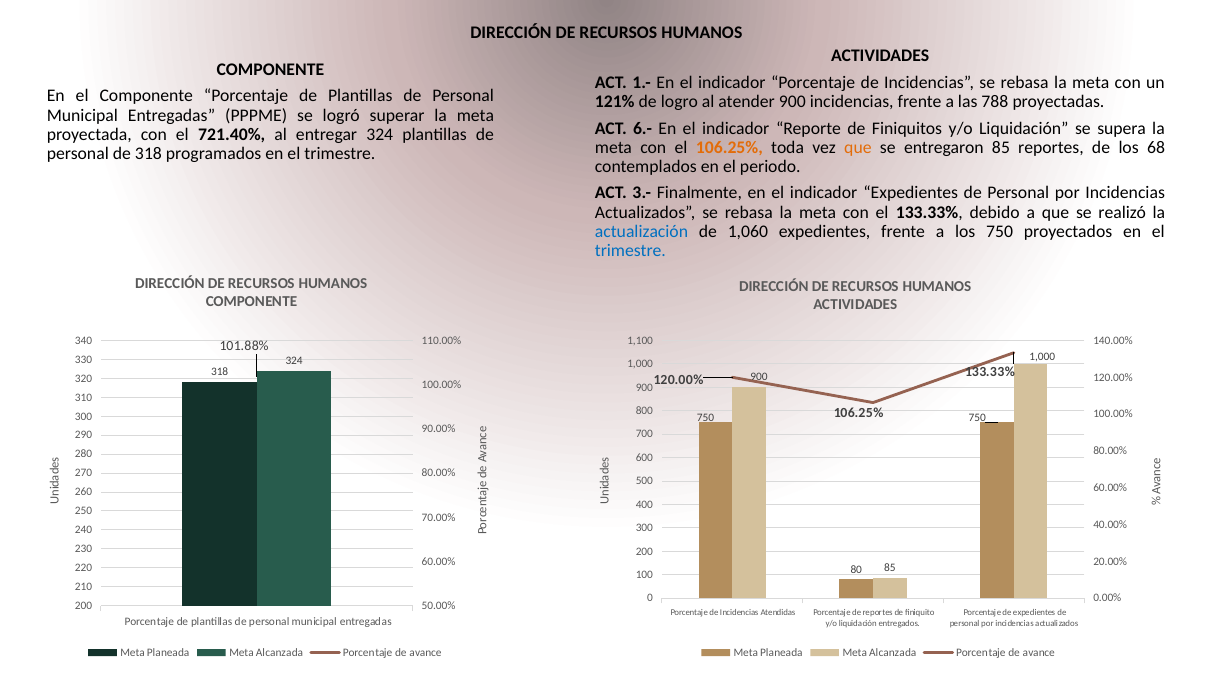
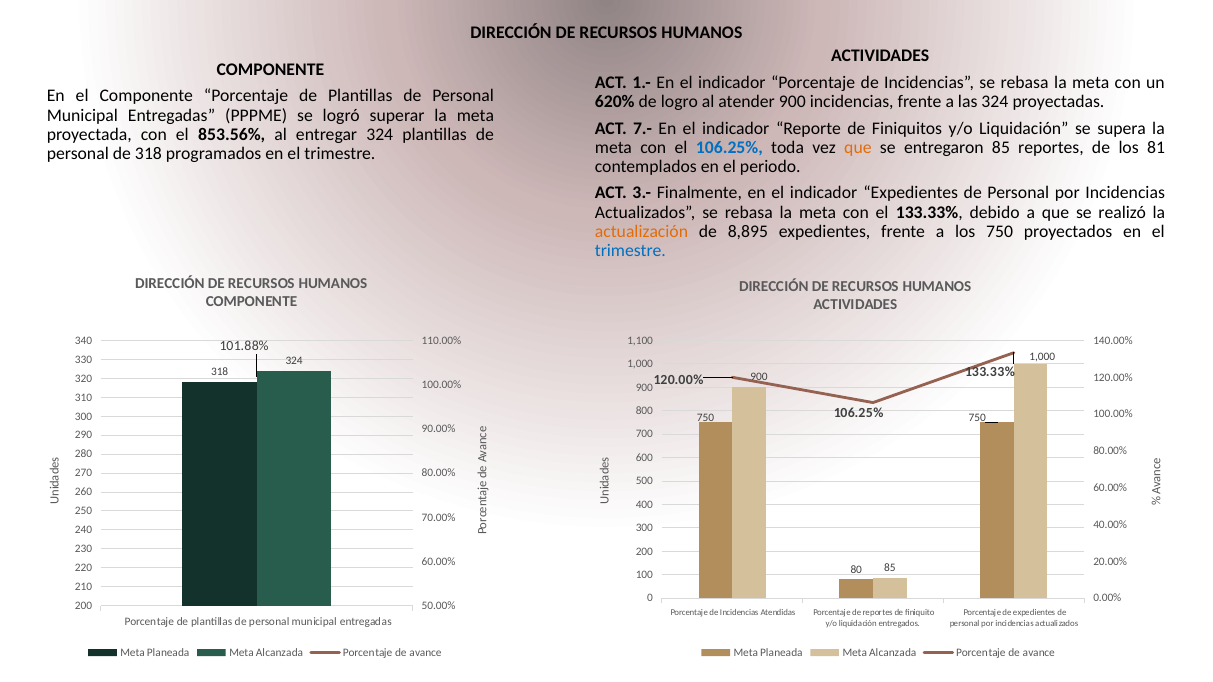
121%: 121% -> 620%
las 788: 788 -> 324
6.-: 6.- -> 7.-
721.40%: 721.40% -> 853.56%
106.25% at (729, 147) colour: orange -> blue
68: 68 -> 81
actualización colour: blue -> orange
1,060: 1,060 -> 8,895
